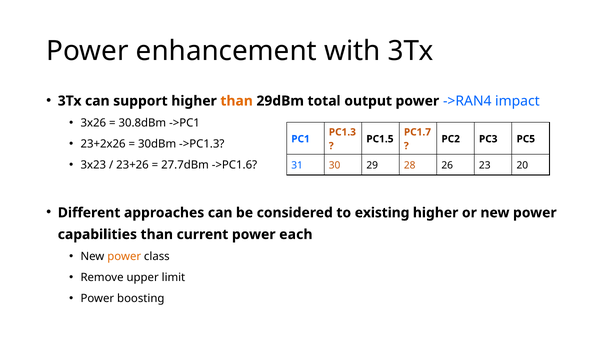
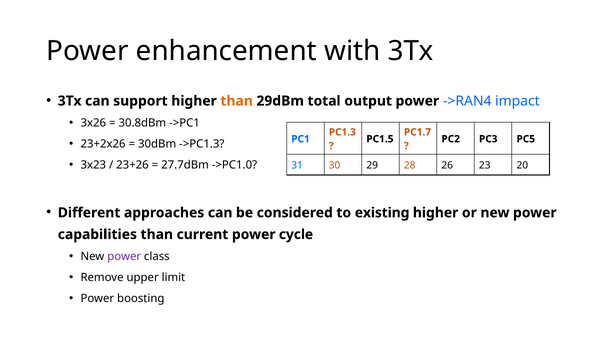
->PC1.6: ->PC1.6 -> ->PC1.0
each: each -> cycle
power at (124, 257) colour: orange -> purple
